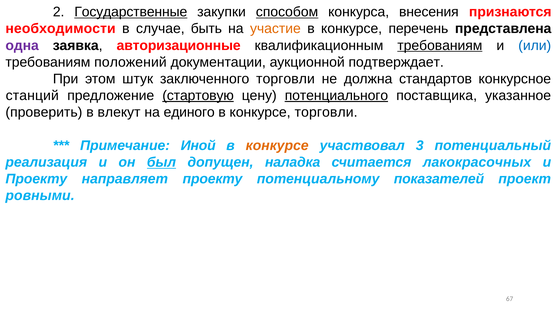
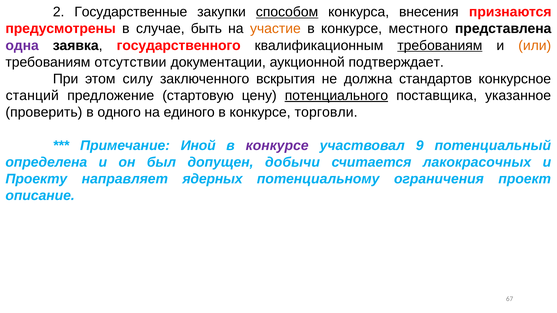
Государственные underline: present -> none
необходимости: необходимости -> предусмотрены
перечень: перечень -> местного
авторизационные: авторизационные -> государственного
или colour: blue -> orange
положений: положений -> отсутствии
штук: штук -> силу
заключенного торговли: торговли -> вскрытия
стартовую underline: present -> none
влекут: влекут -> одного
конкурсе at (277, 146) colour: orange -> purple
3: 3 -> 9
реализация: реализация -> определена
был underline: present -> none
наладка: наладка -> добычи
направляет проекту: проекту -> ядерных
показателей: показателей -> ограничения
ровными: ровными -> описание
